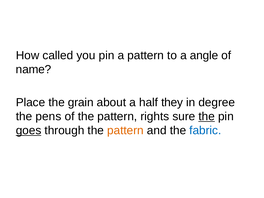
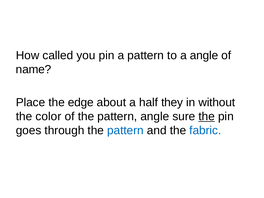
grain: grain -> edge
degree: degree -> without
pens: pens -> color
pattern rights: rights -> angle
goes underline: present -> none
pattern at (125, 130) colour: orange -> blue
